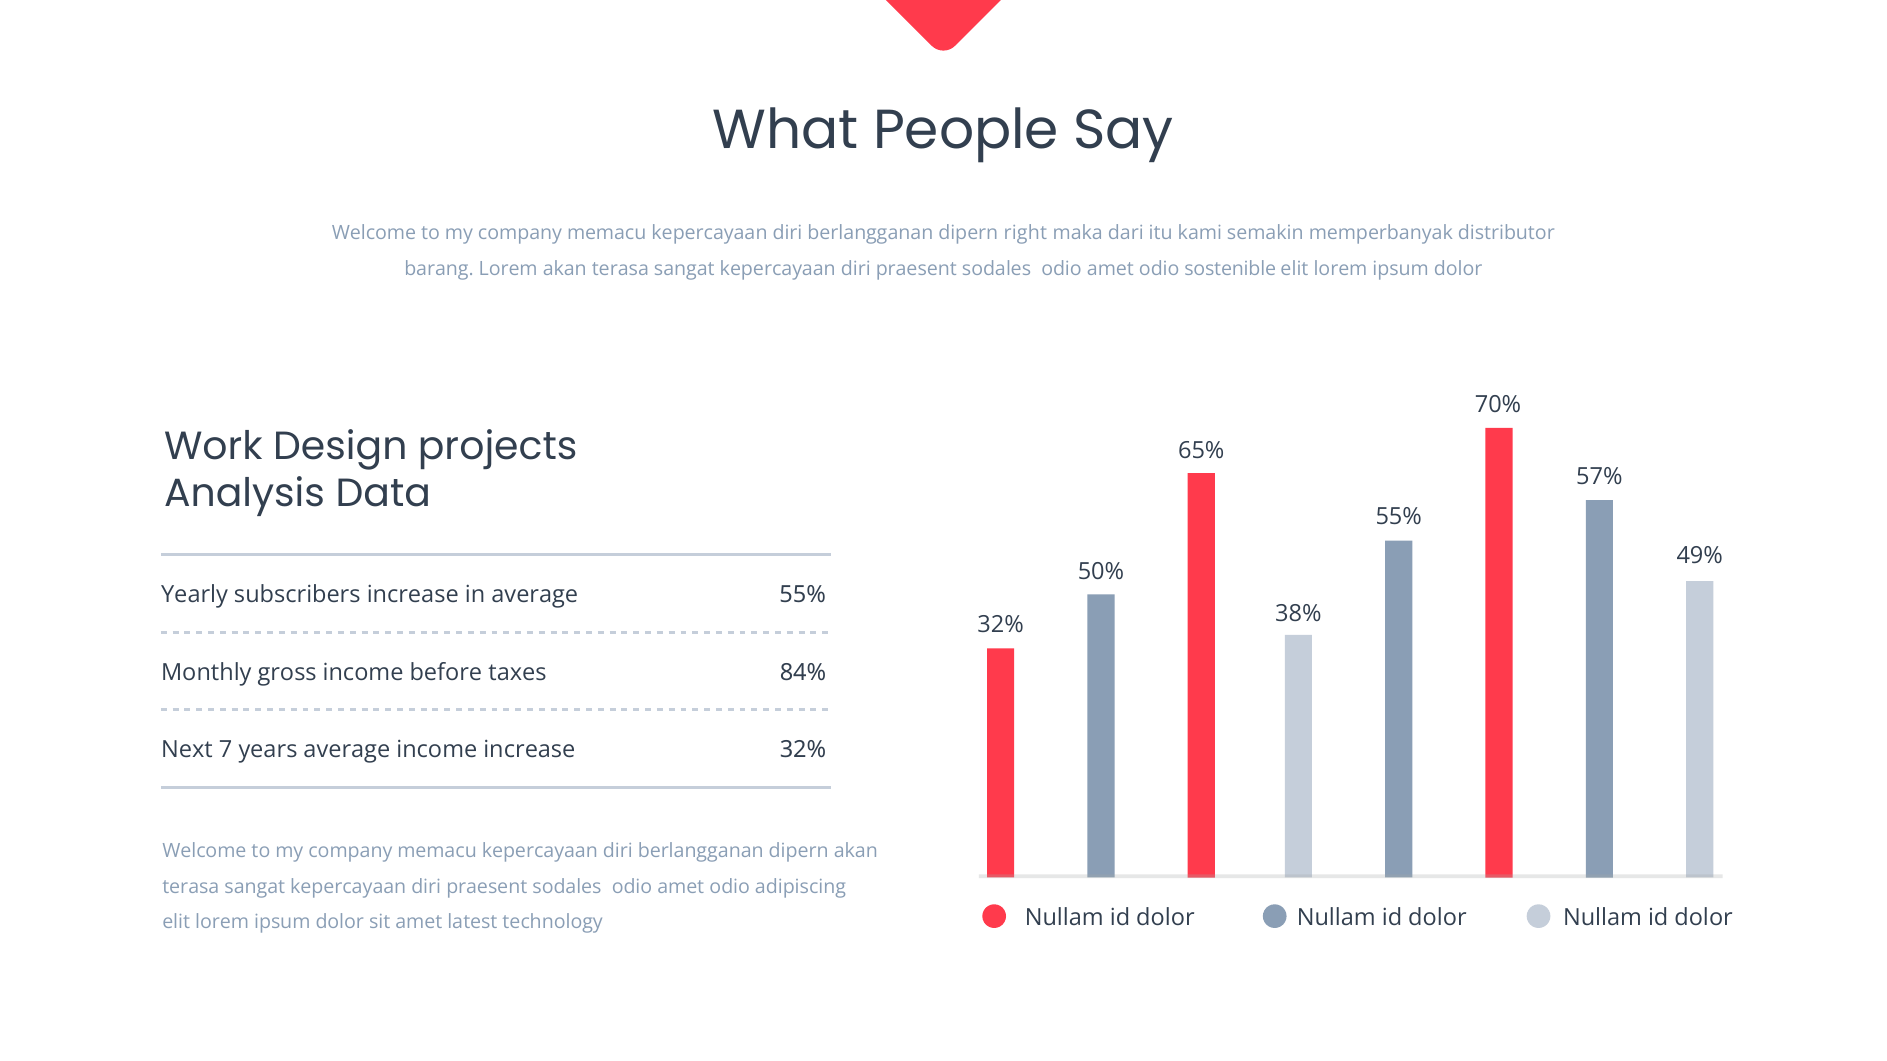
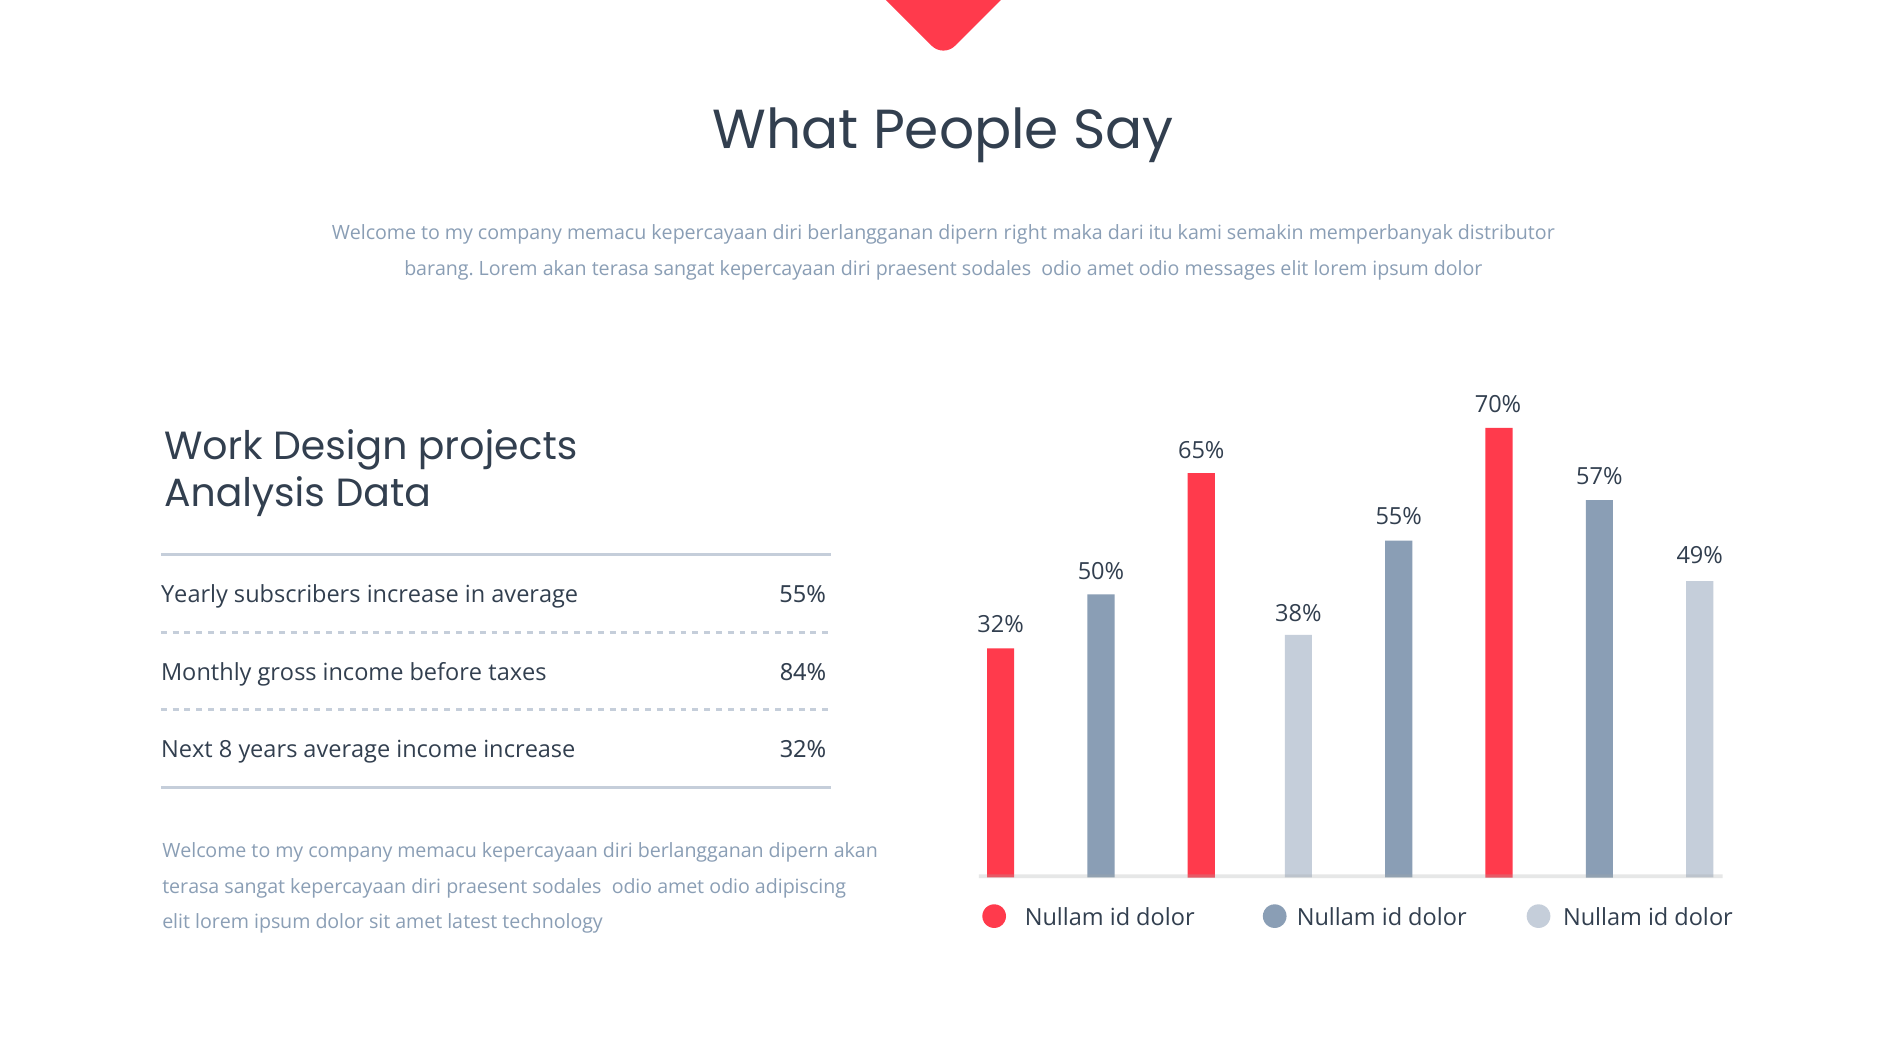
sostenible: sostenible -> messages
7: 7 -> 8
